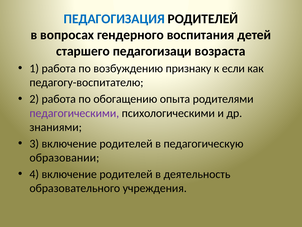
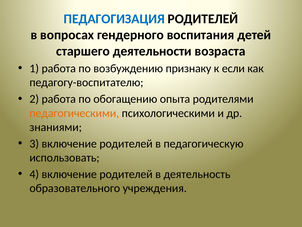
педагогизаци: педагогизаци -> деятельности
педагогическими colour: purple -> orange
образовании: образовании -> использовать
